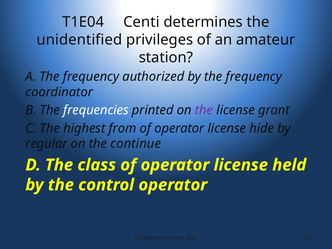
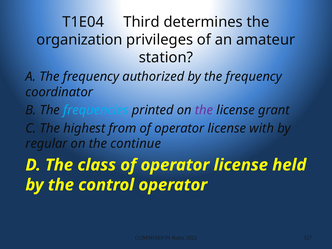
Centi: Centi -> Third
unidentified: unidentified -> organization
frequencies colour: white -> light blue
hide: hide -> with
